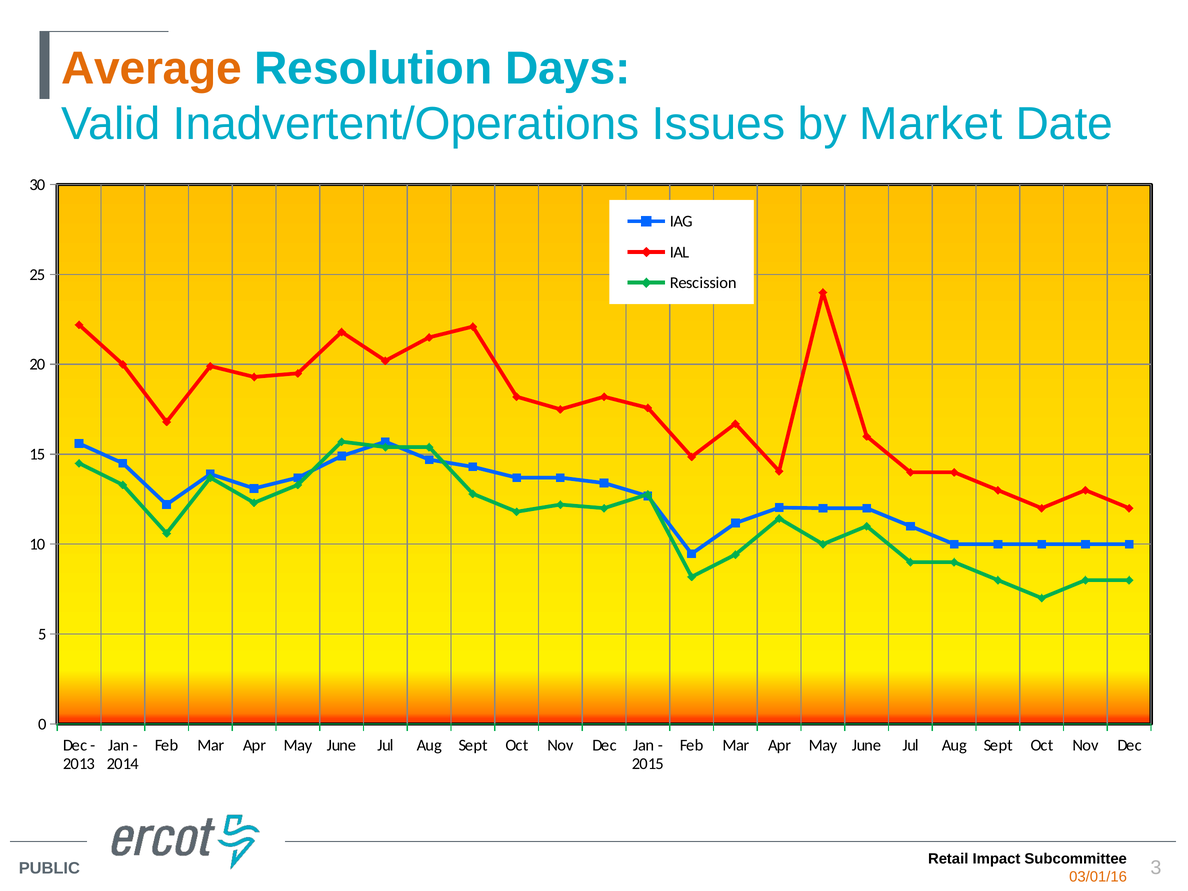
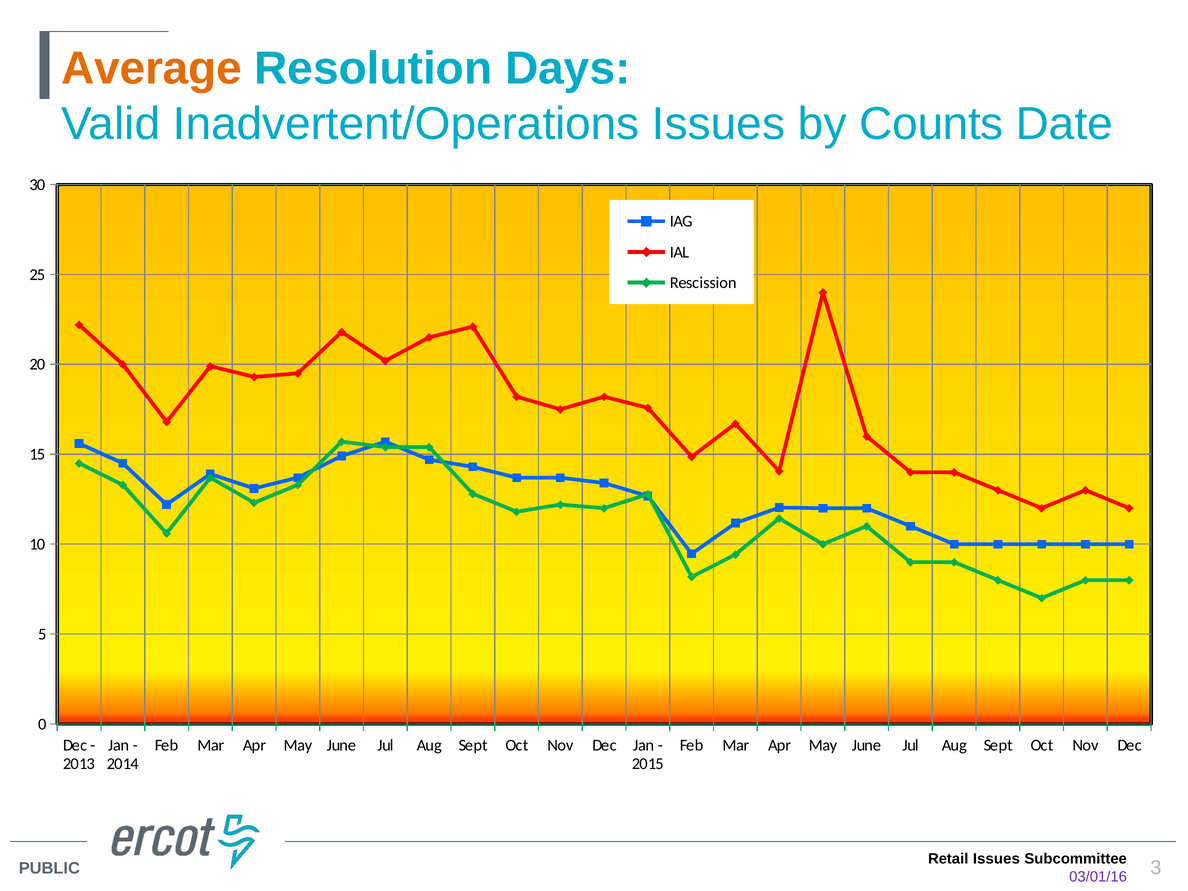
Market: Market -> Counts
Retail Impact: Impact -> Issues
03/01/16 colour: orange -> purple
